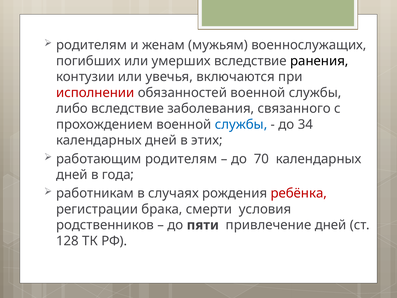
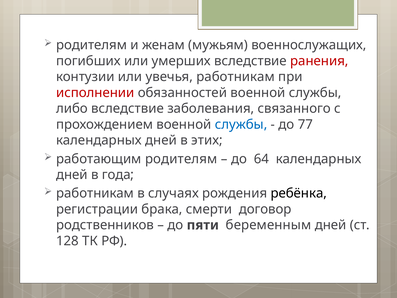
ранения colour: black -> red
увечья включаются: включаются -> работникам
34: 34 -> 77
70: 70 -> 64
ребёнка colour: red -> black
условия: условия -> договор
привлечение: привлечение -> беременным
